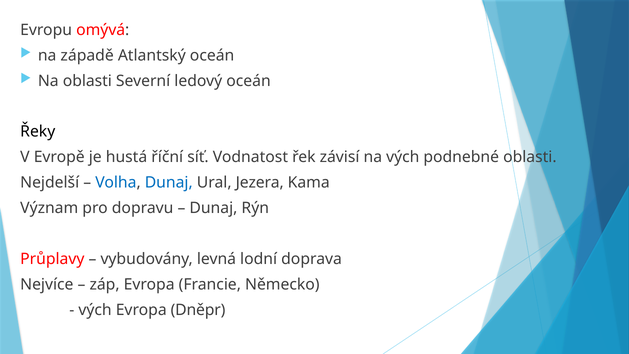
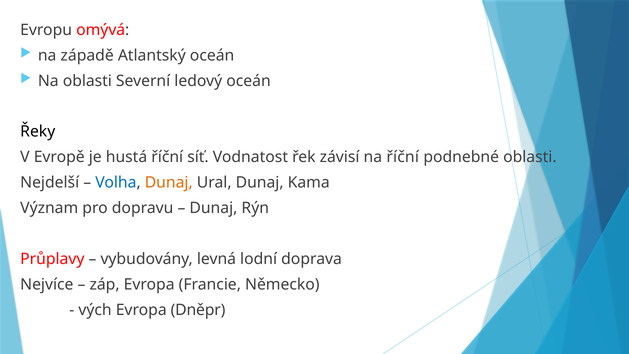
na vých: vých -> říční
Dunaj at (169, 183) colour: blue -> orange
Ural Jezera: Jezera -> Dunaj
